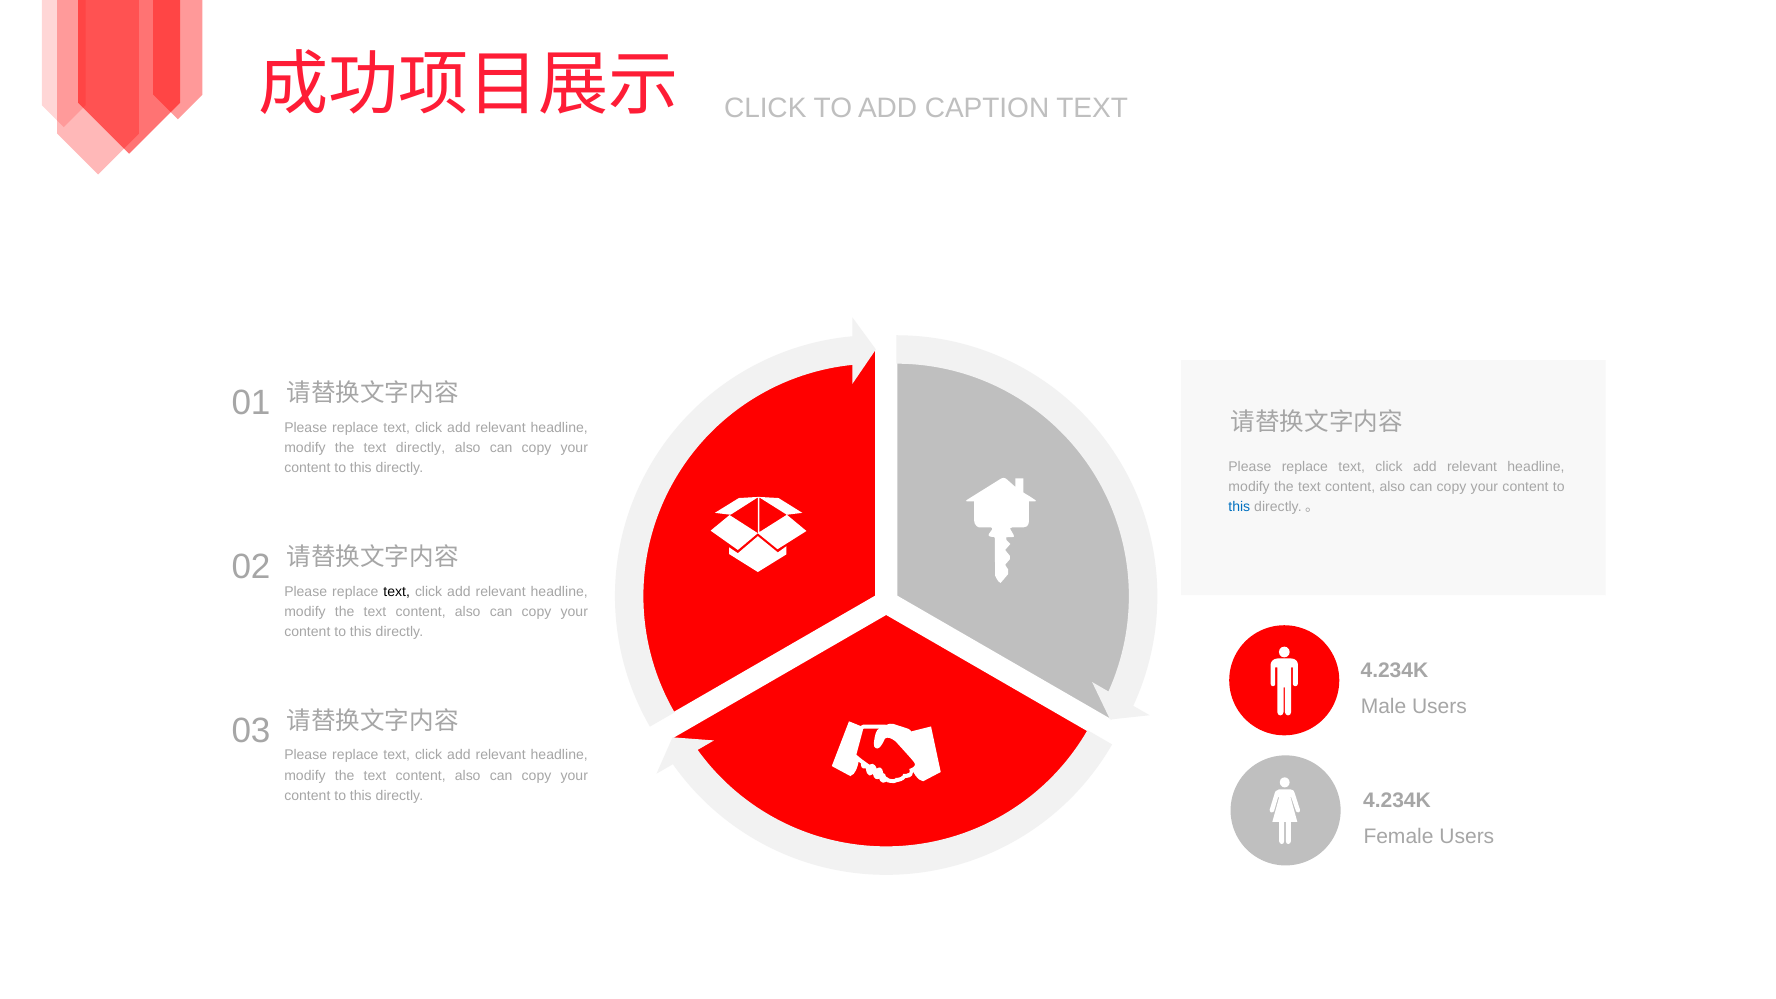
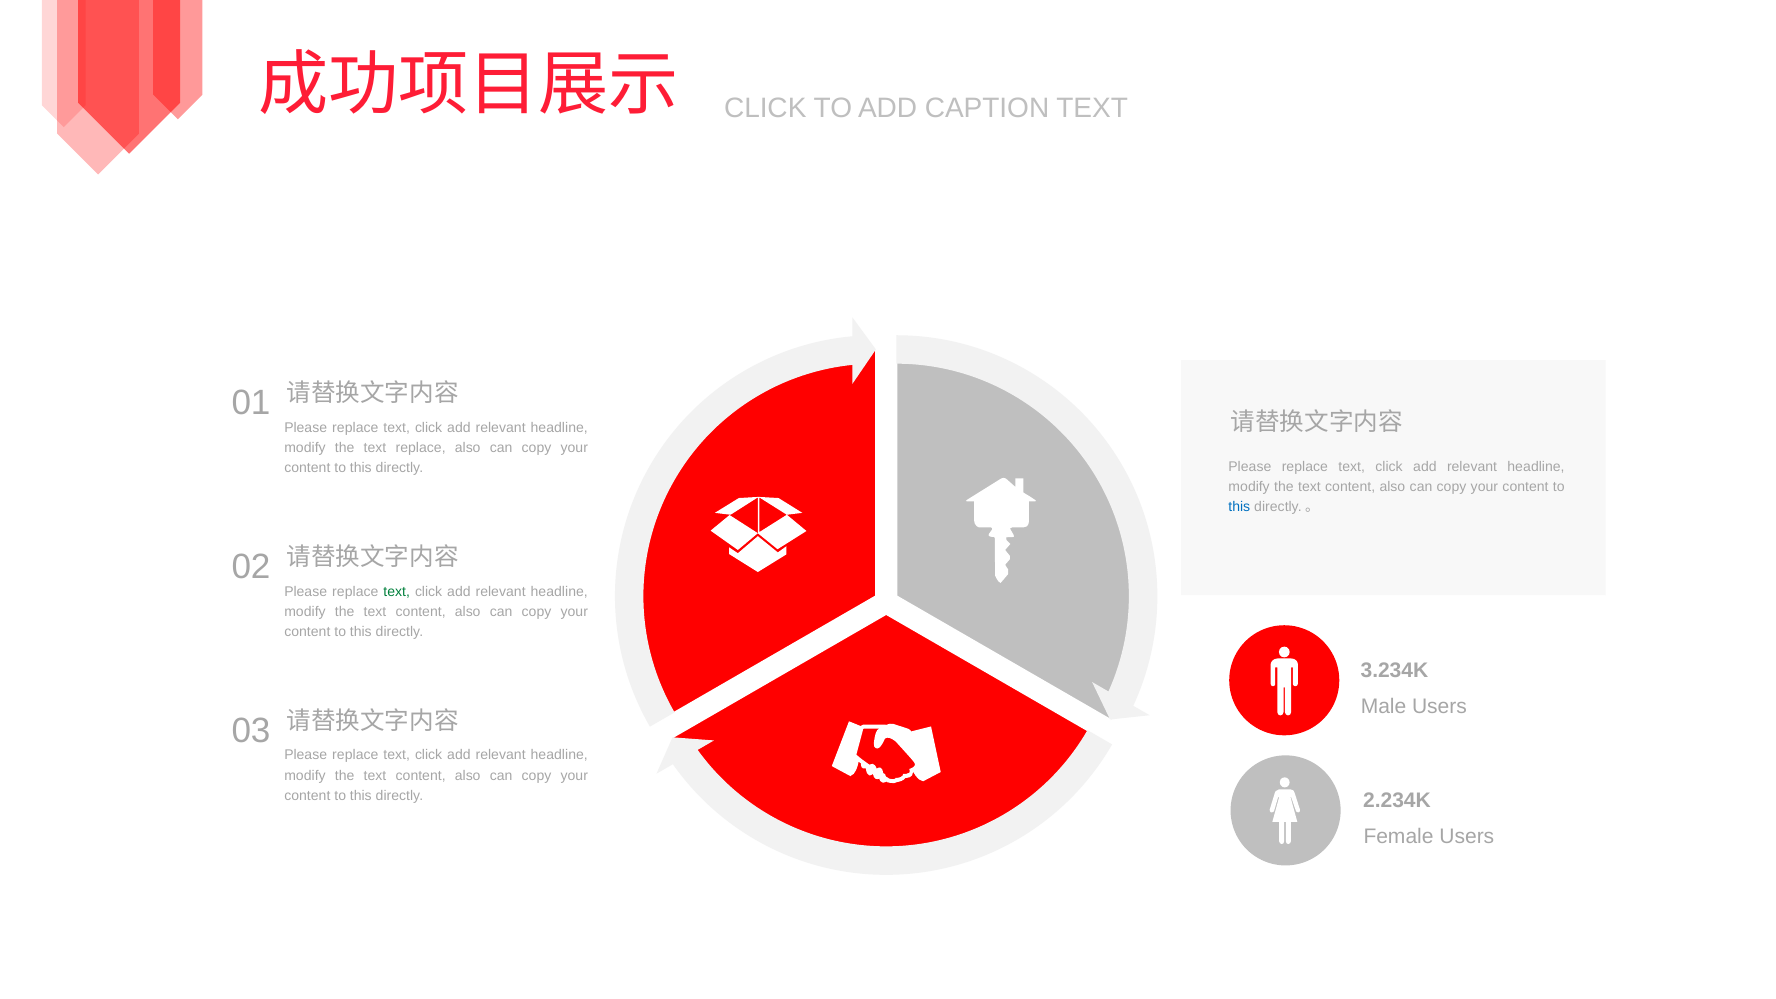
text directly: directly -> replace
text at (397, 592) colour: black -> green
4.234K at (1394, 671): 4.234K -> 3.234K
4.234K at (1397, 801): 4.234K -> 2.234K
